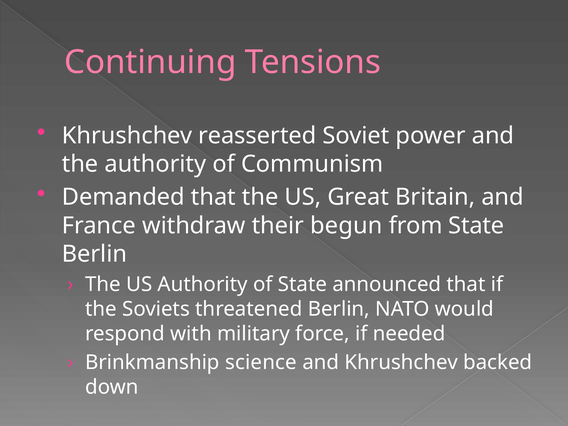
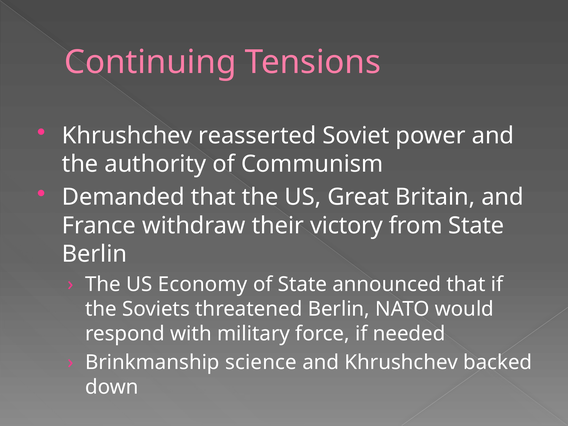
begun: begun -> victory
US Authority: Authority -> Economy
